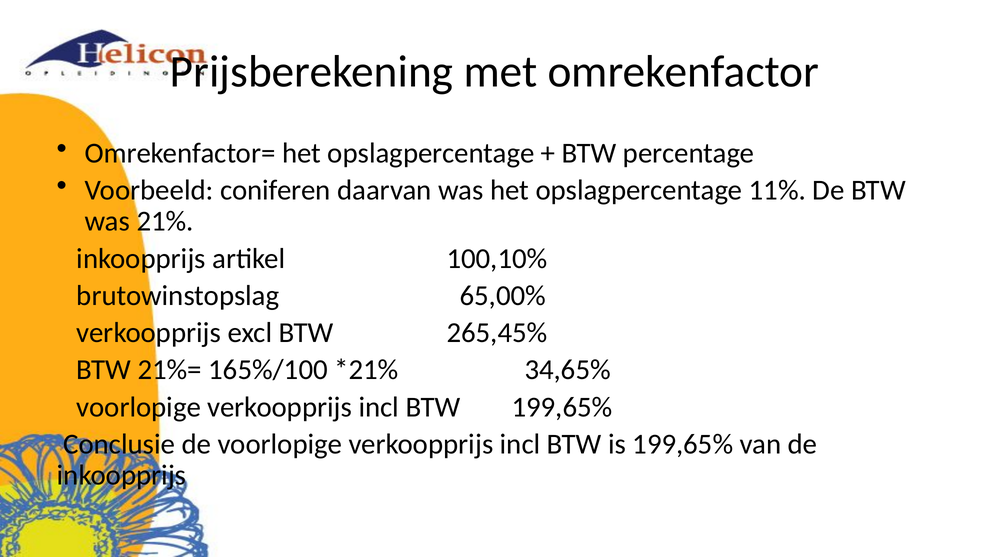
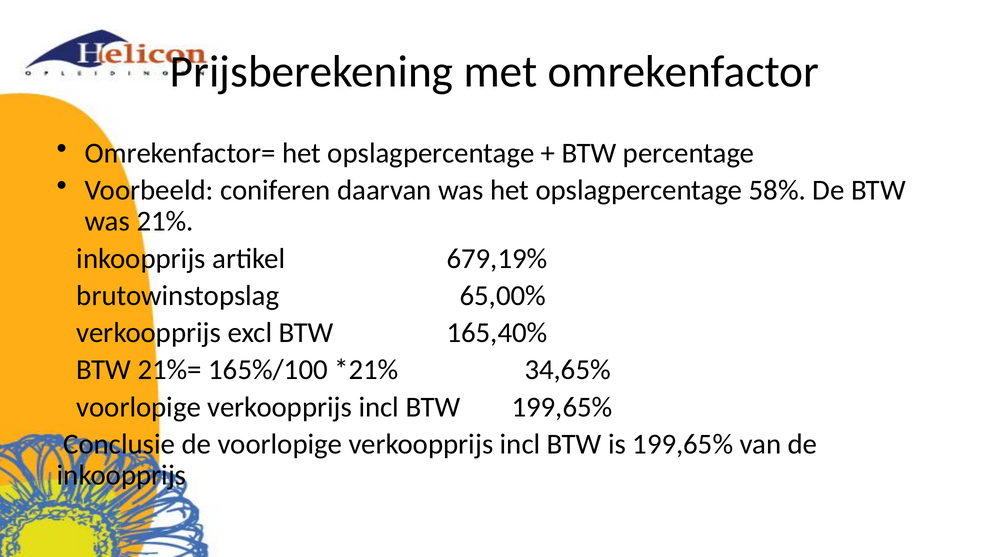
11%: 11% -> 58%
100,10%: 100,10% -> 679,19%
265,45%: 265,45% -> 165,40%
